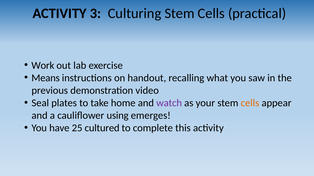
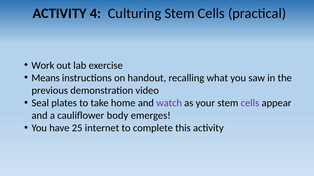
3: 3 -> 4
cells at (250, 103) colour: orange -> purple
using: using -> body
cultured: cultured -> internet
